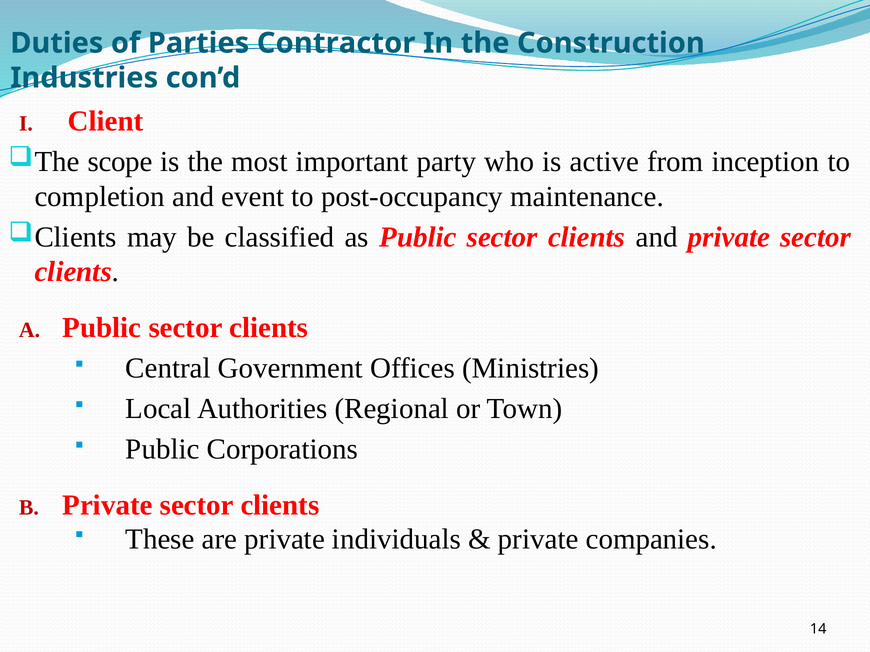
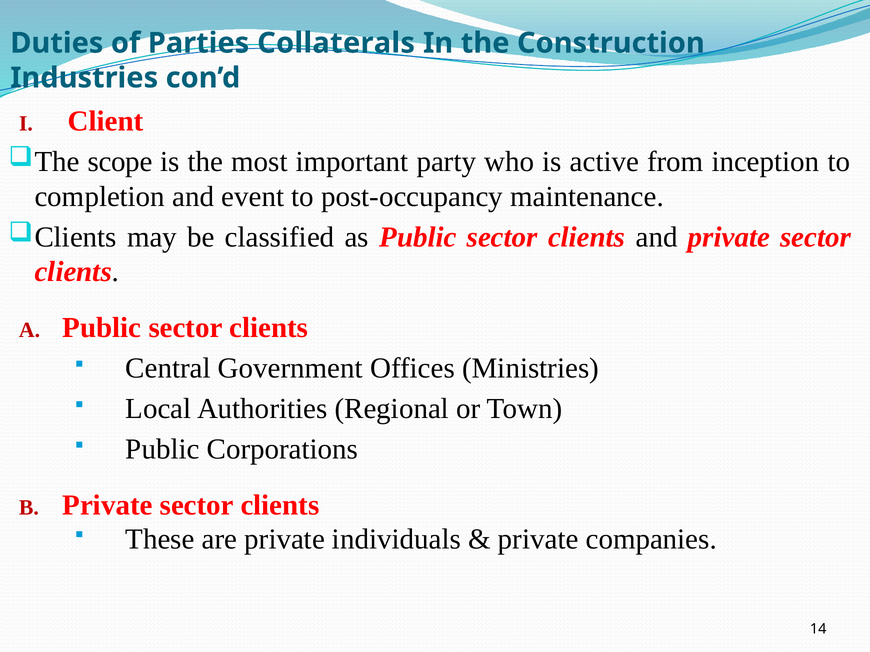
Contractor: Contractor -> Collaterals
